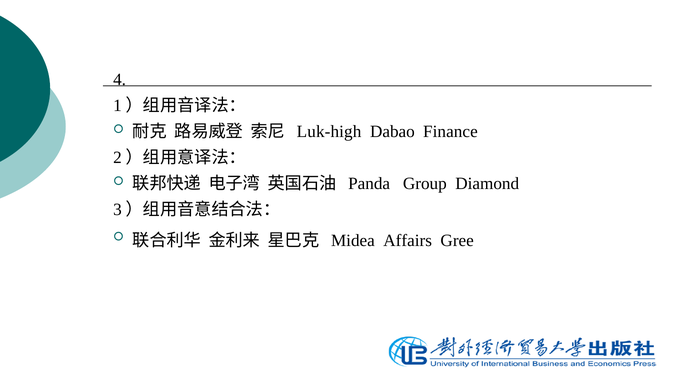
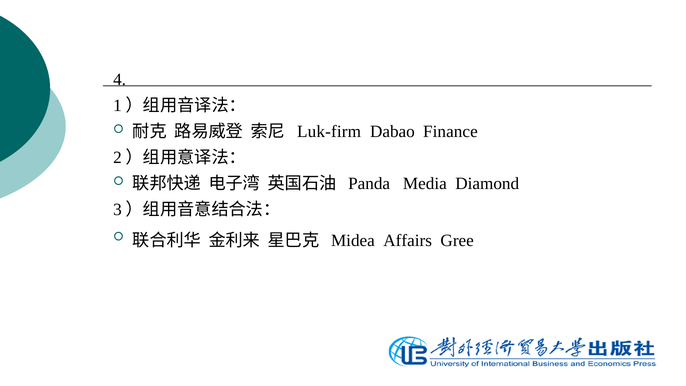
Luk-high: Luk-high -> Luk-firm
Group: Group -> Media
